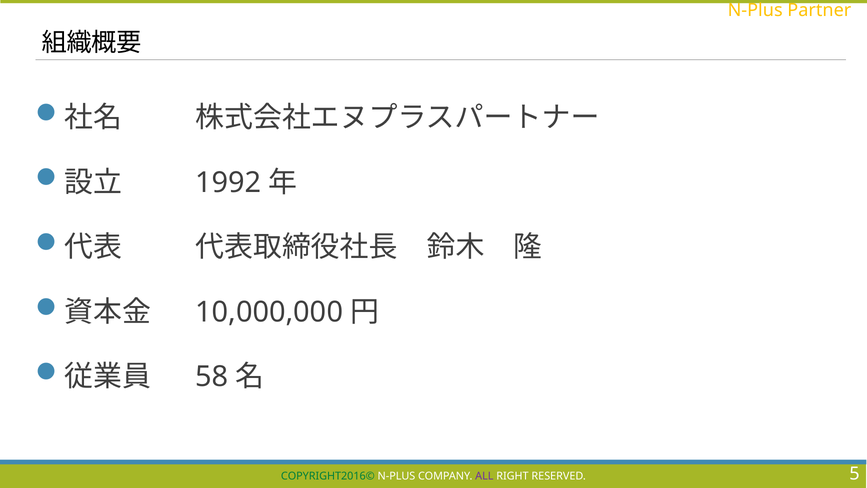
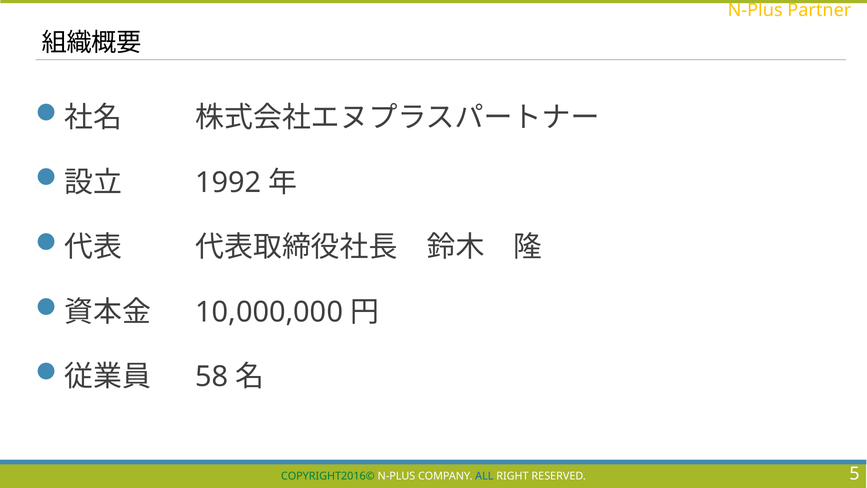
ALL colour: purple -> blue
